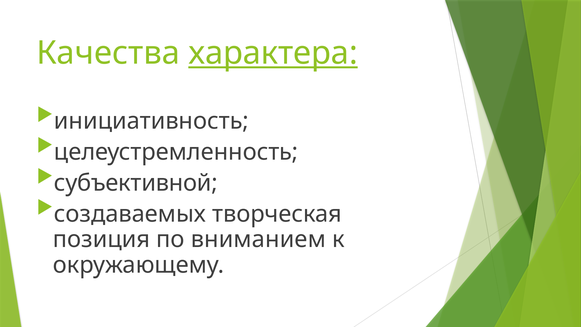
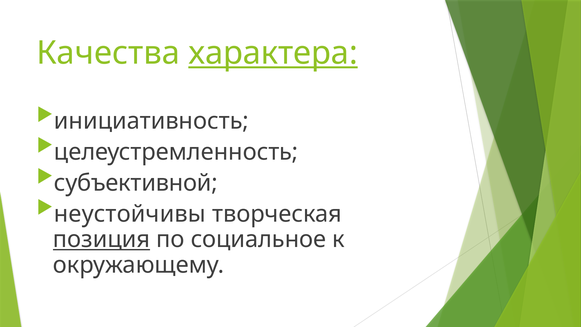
создаваемых: создаваемых -> неустойчивы
позиция underline: none -> present
вниманием: вниманием -> социальное
